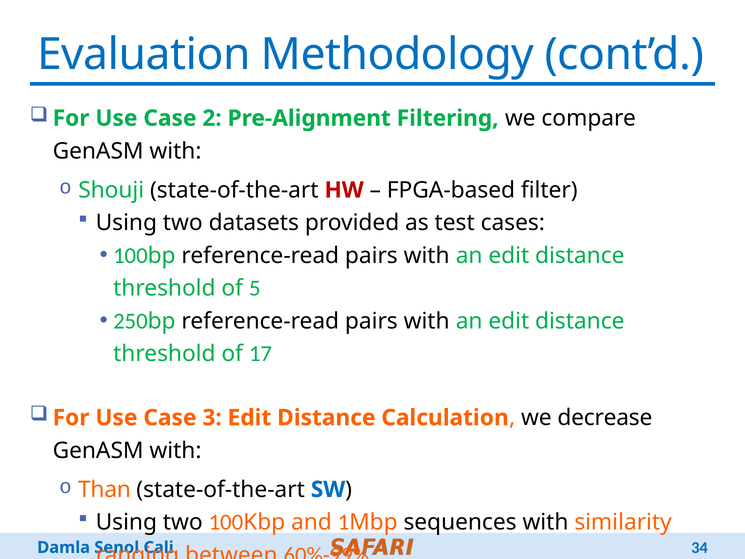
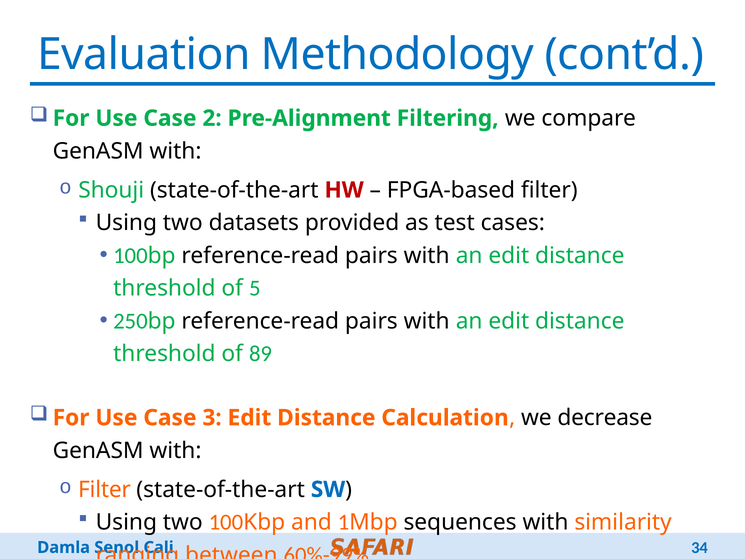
17: 17 -> 89
Than at (104, 489): Than -> Filter
